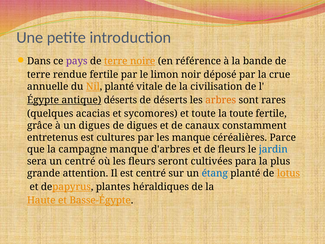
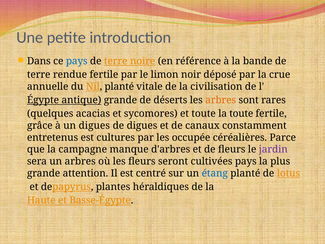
pays at (77, 61) colour: purple -> blue
antique déserts: déserts -> grande
les manque: manque -> occupée
jardin colour: blue -> purple
un centré: centré -> arbres
cultivées para: para -> pays
